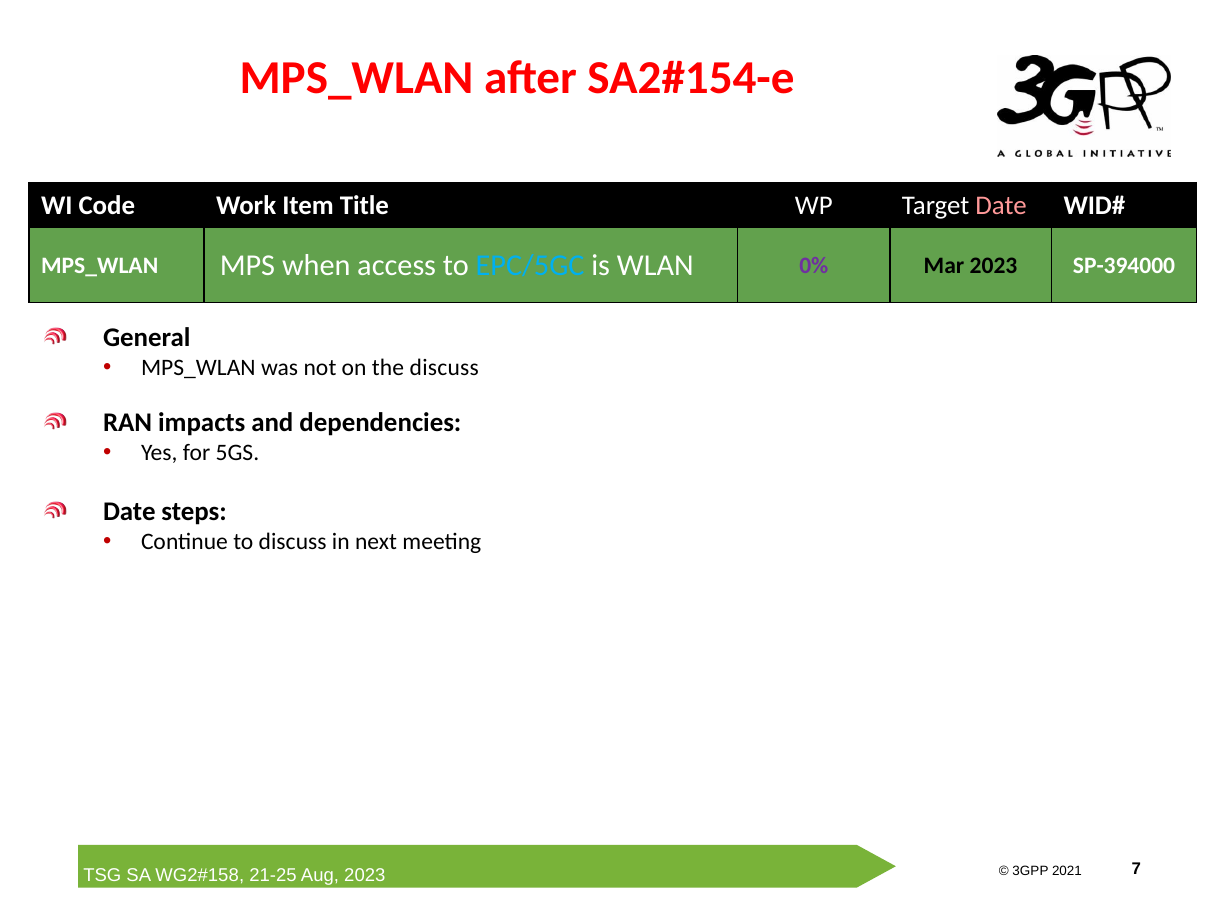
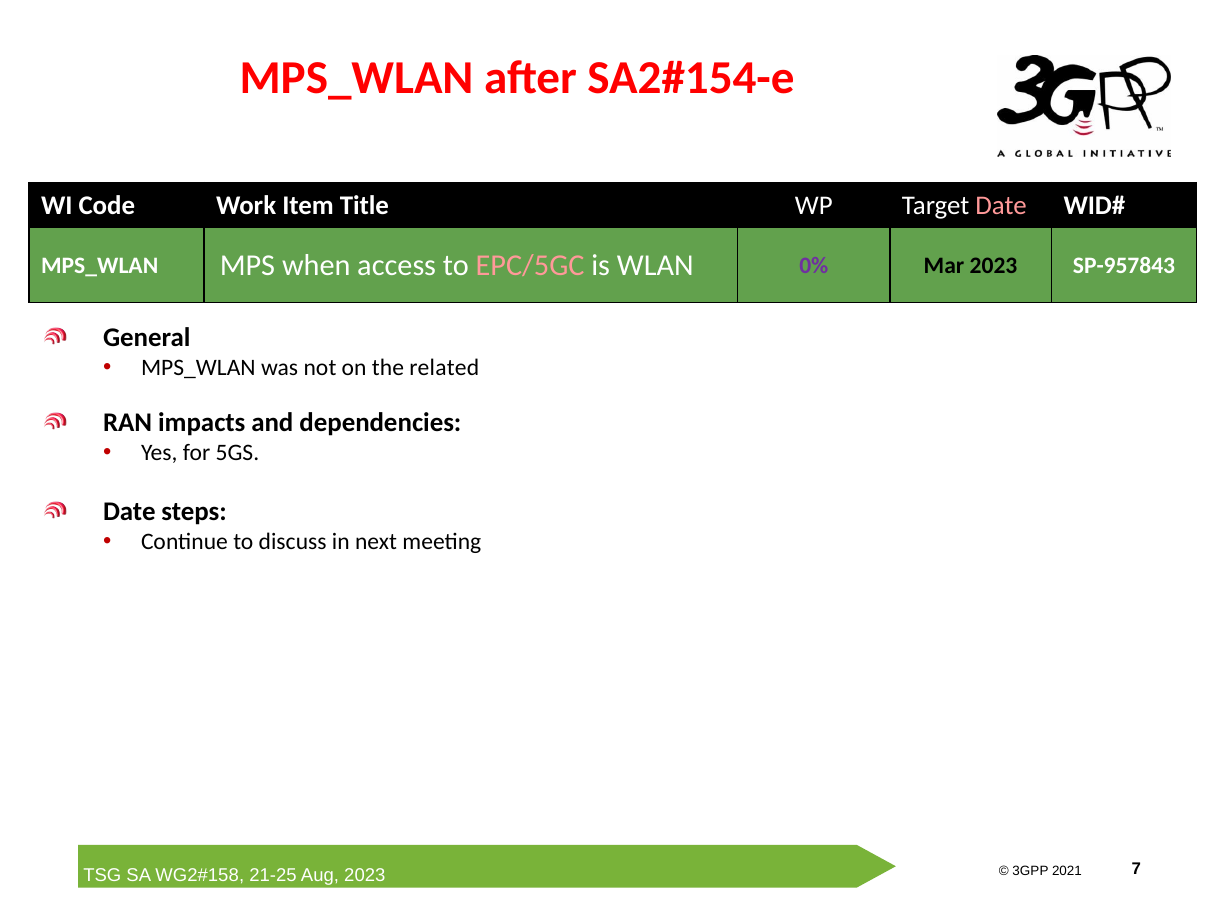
EPC/5GC colour: light blue -> pink
SP-394000: SP-394000 -> SP-957843
the discuss: discuss -> related
